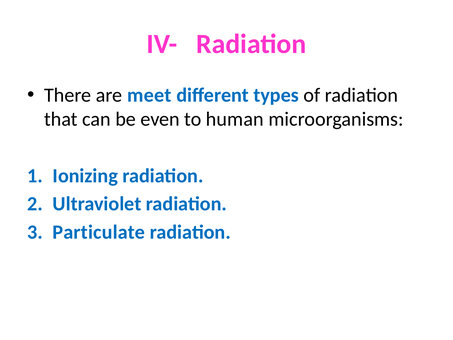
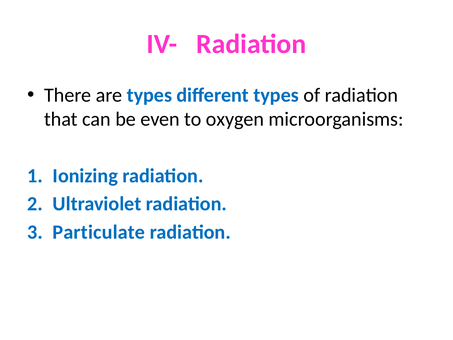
are meet: meet -> types
human: human -> oxygen
